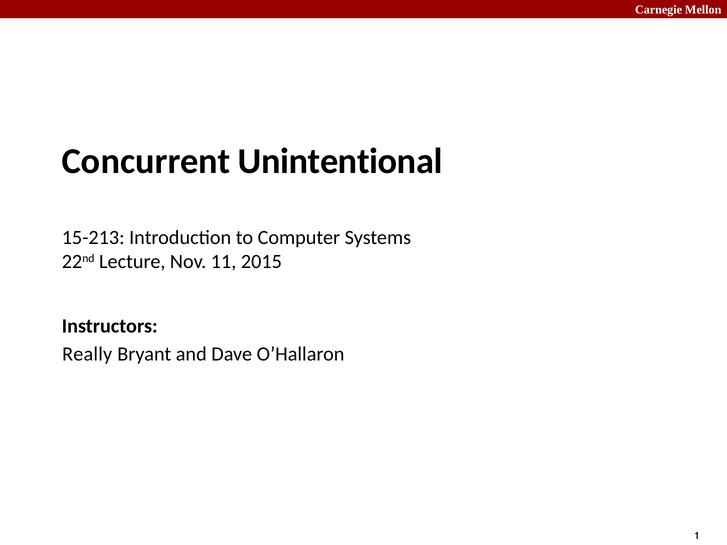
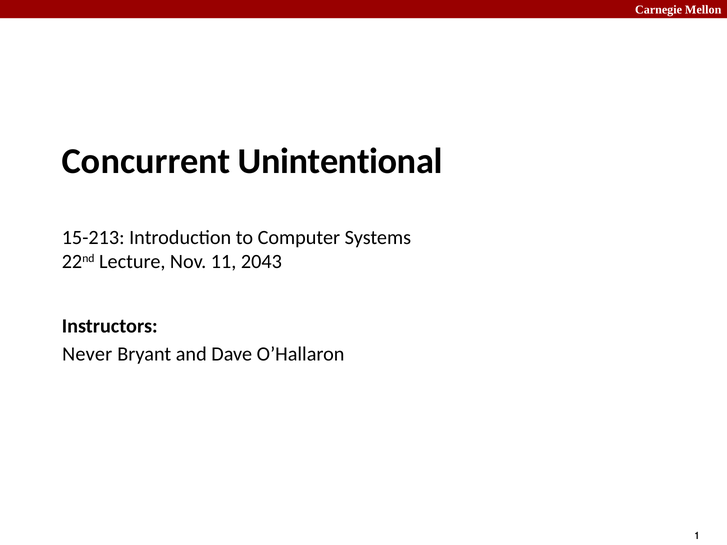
2015: 2015 -> 2043
Really: Really -> Never
